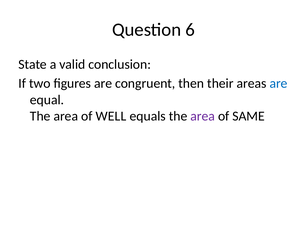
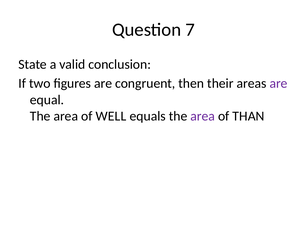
6: 6 -> 7
are at (279, 84) colour: blue -> purple
SAME: SAME -> THAN
